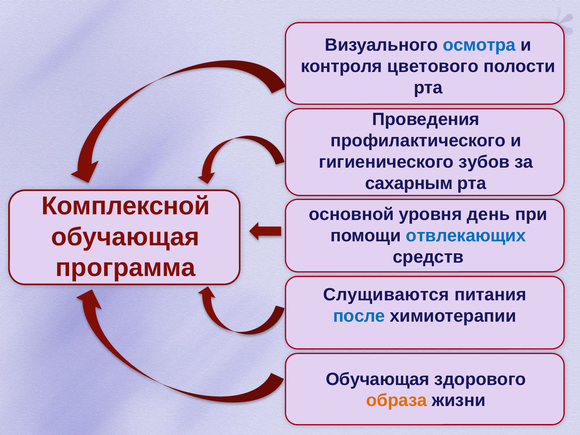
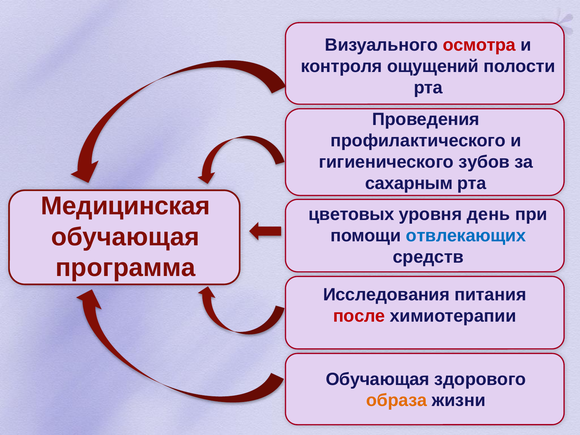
осмотра colour: blue -> red
цветового: цветового -> ощущений
Комплексной: Комплексной -> Медицинская
основной: основной -> цветовых
Слущиваются: Слущиваются -> Исследования
после colour: blue -> red
